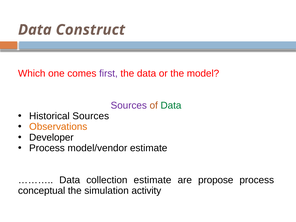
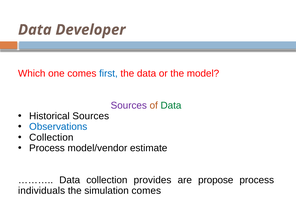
Construct: Construct -> Developer
first colour: purple -> blue
Observations colour: orange -> blue
Developer at (51, 137): Developer -> Collection
collection estimate: estimate -> provides
conceptual: conceptual -> individuals
simulation activity: activity -> comes
